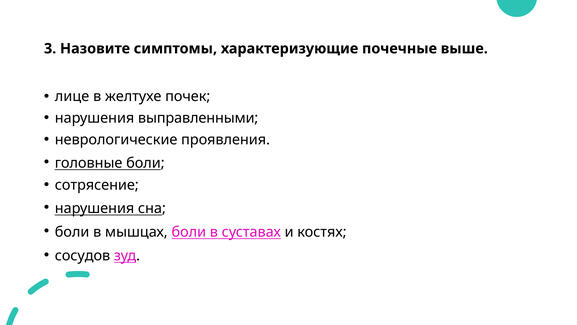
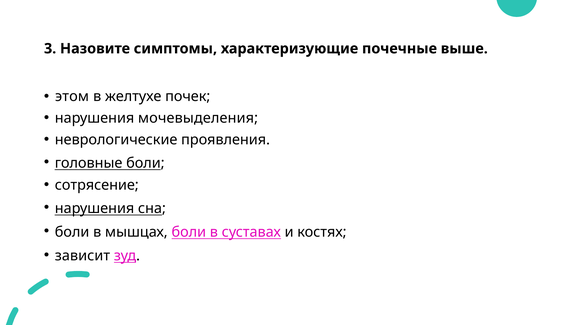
лице: лице -> этом
выправленными: выправленными -> мочевыделения
сосудов: сосудов -> зависит
